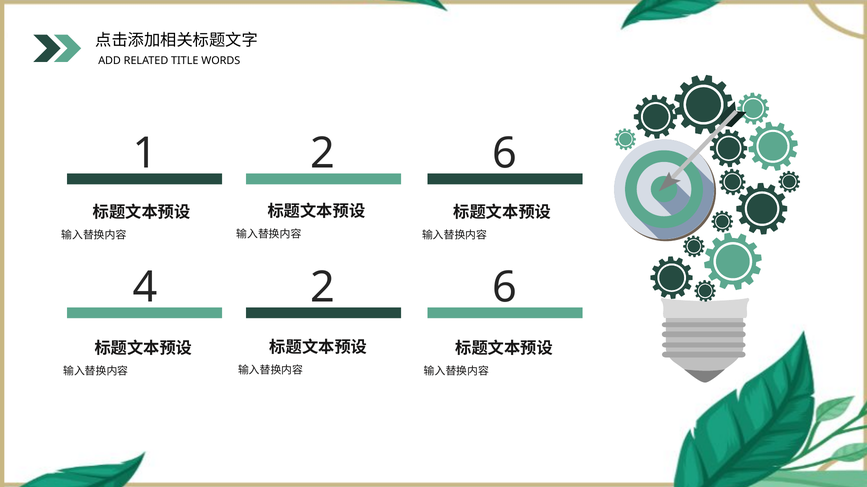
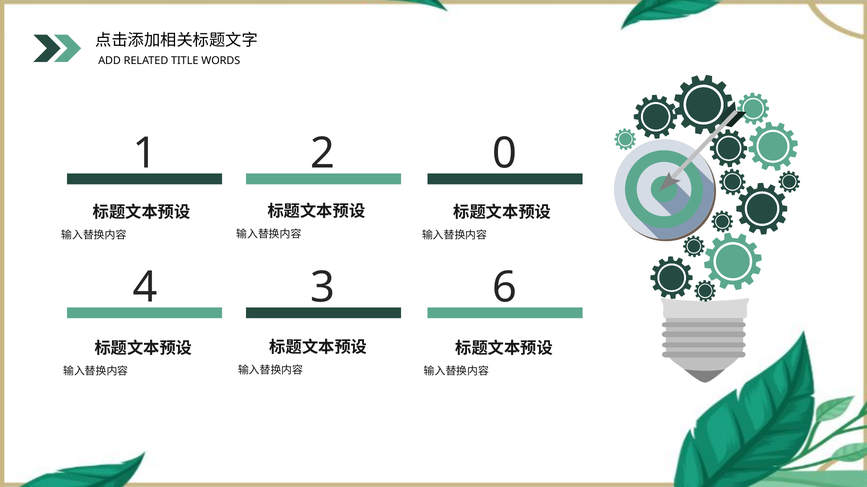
1 2 6: 6 -> 0
4 2: 2 -> 3
